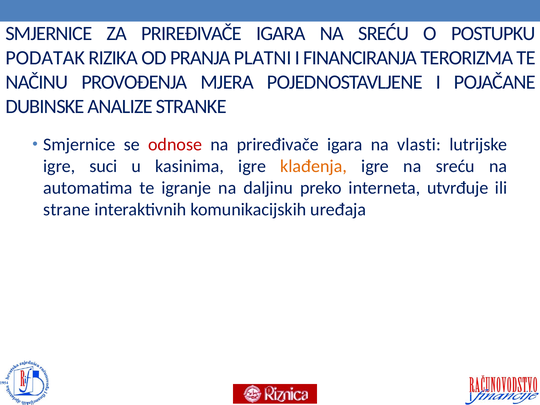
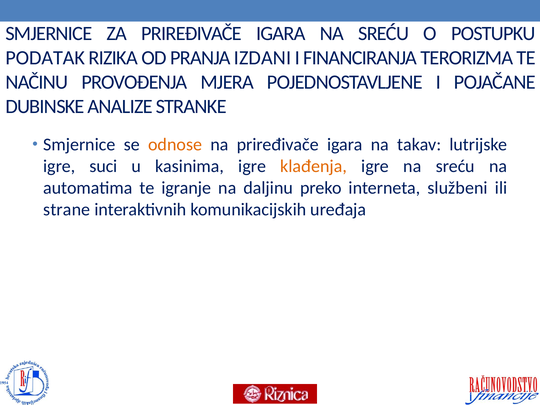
PLATNI: PLATNI -> IZDANI
odnose colour: red -> orange
vlasti: vlasti -> takav
utvrđuje: utvrđuje -> službeni
